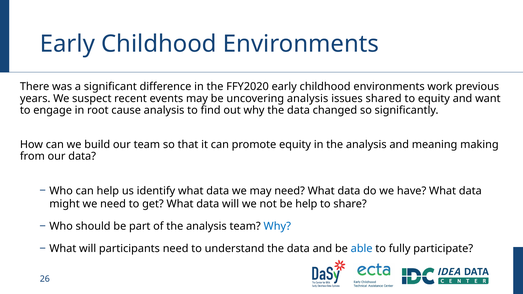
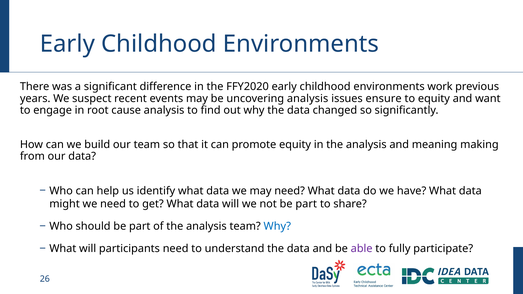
shared: shared -> ensure
not be help: help -> part
able colour: blue -> purple
